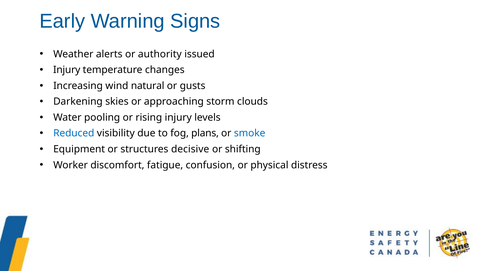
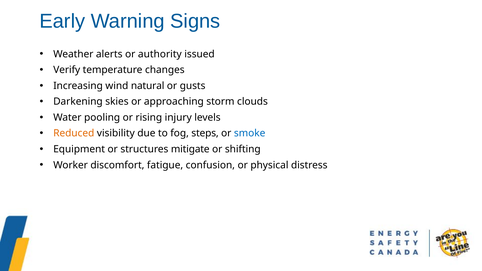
Injury at (67, 70): Injury -> Verify
Reduced colour: blue -> orange
plans: plans -> steps
decisive: decisive -> mitigate
